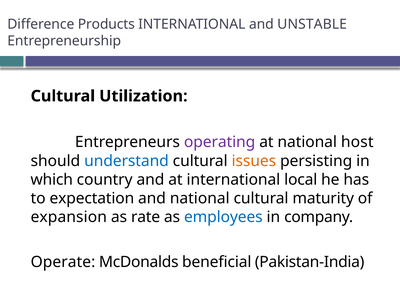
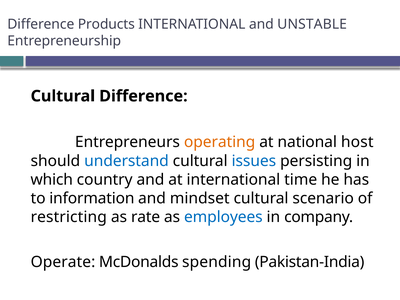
Cultural Utilization: Utilization -> Difference
operating colour: purple -> orange
issues colour: orange -> blue
local: local -> time
expectation: expectation -> information
and national: national -> mindset
maturity: maturity -> scenario
expansion: expansion -> restricting
beneficial: beneficial -> spending
